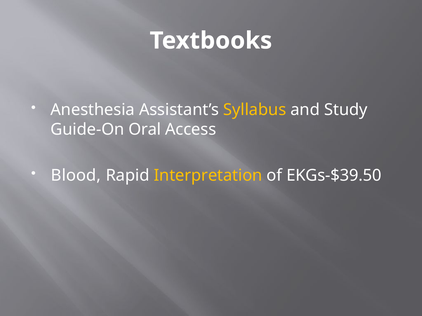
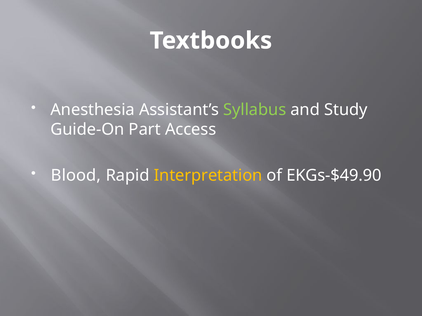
Syllabus colour: yellow -> light green
Oral: Oral -> Part
EKGs-$39.50: EKGs-$39.50 -> EKGs-$49.90
